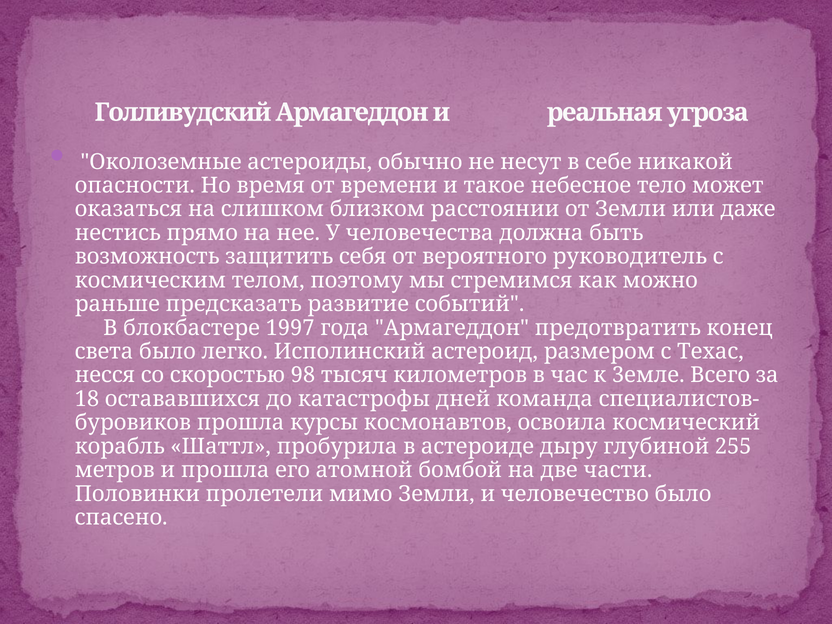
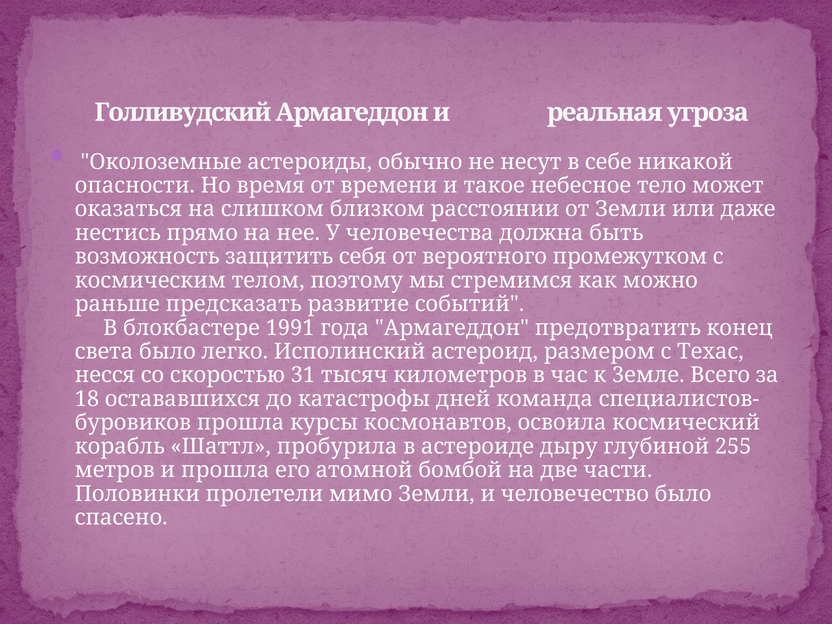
руководитель: руководитель -> промежутком
1997: 1997 -> 1991
98: 98 -> 31
